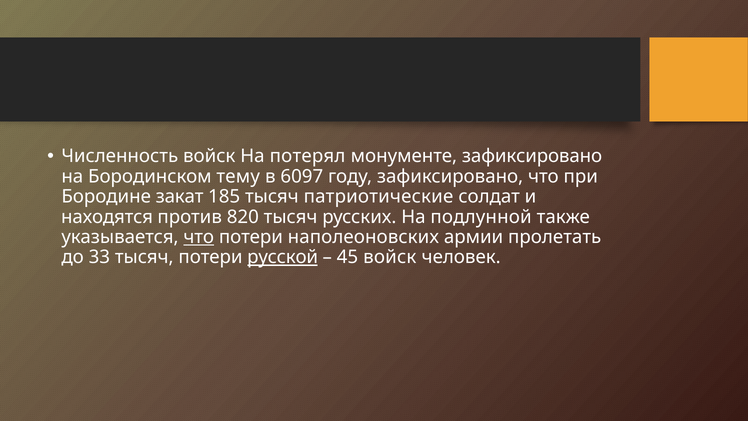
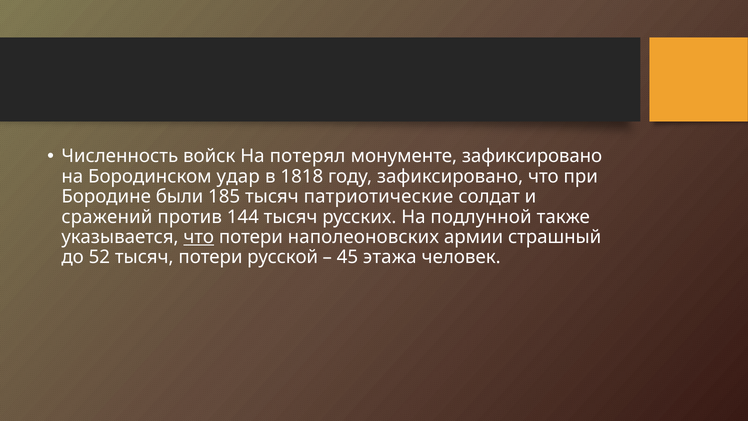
тему: тему -> удар
6097: 6097 -> 1818
закат: закат -> были
находятся: находятся -> сражений
820: 820 -> 144
пролетать: пролетать -> страшный
33: 33 -> 52
русской underline: present -> none
45 войск: войск -> этажа
